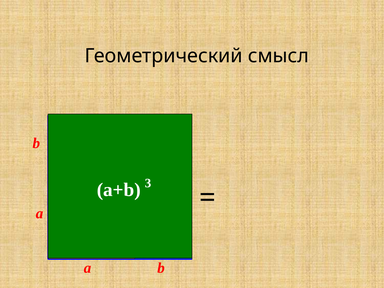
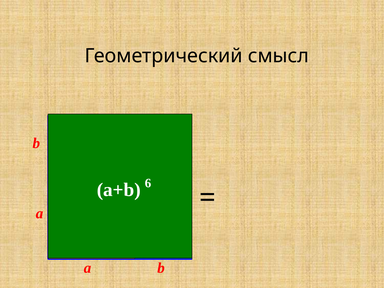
3: 3 -> 6
